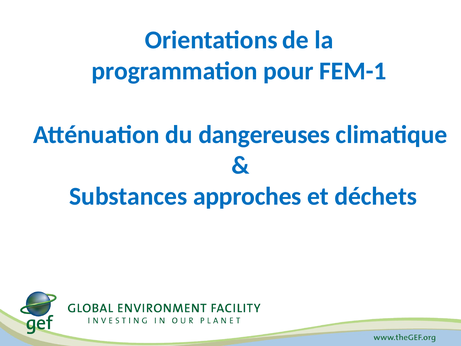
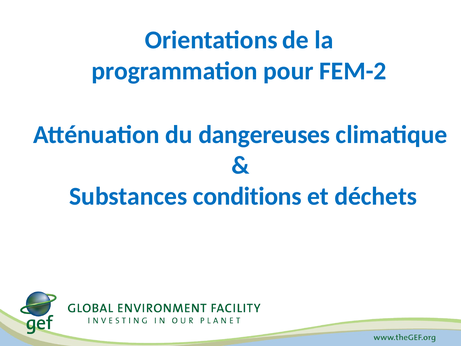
FEM-1: FEM-1 -> FEM-2
approches: approches -> conditions
